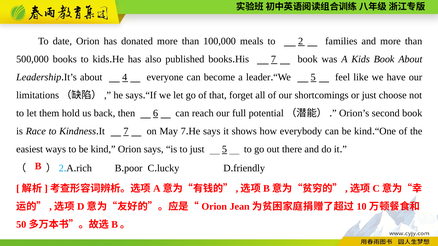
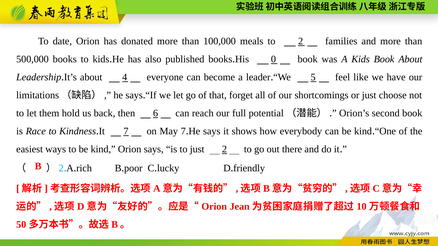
7 at (273, 59): 7 -> 0
just 5: 5 -> 2
